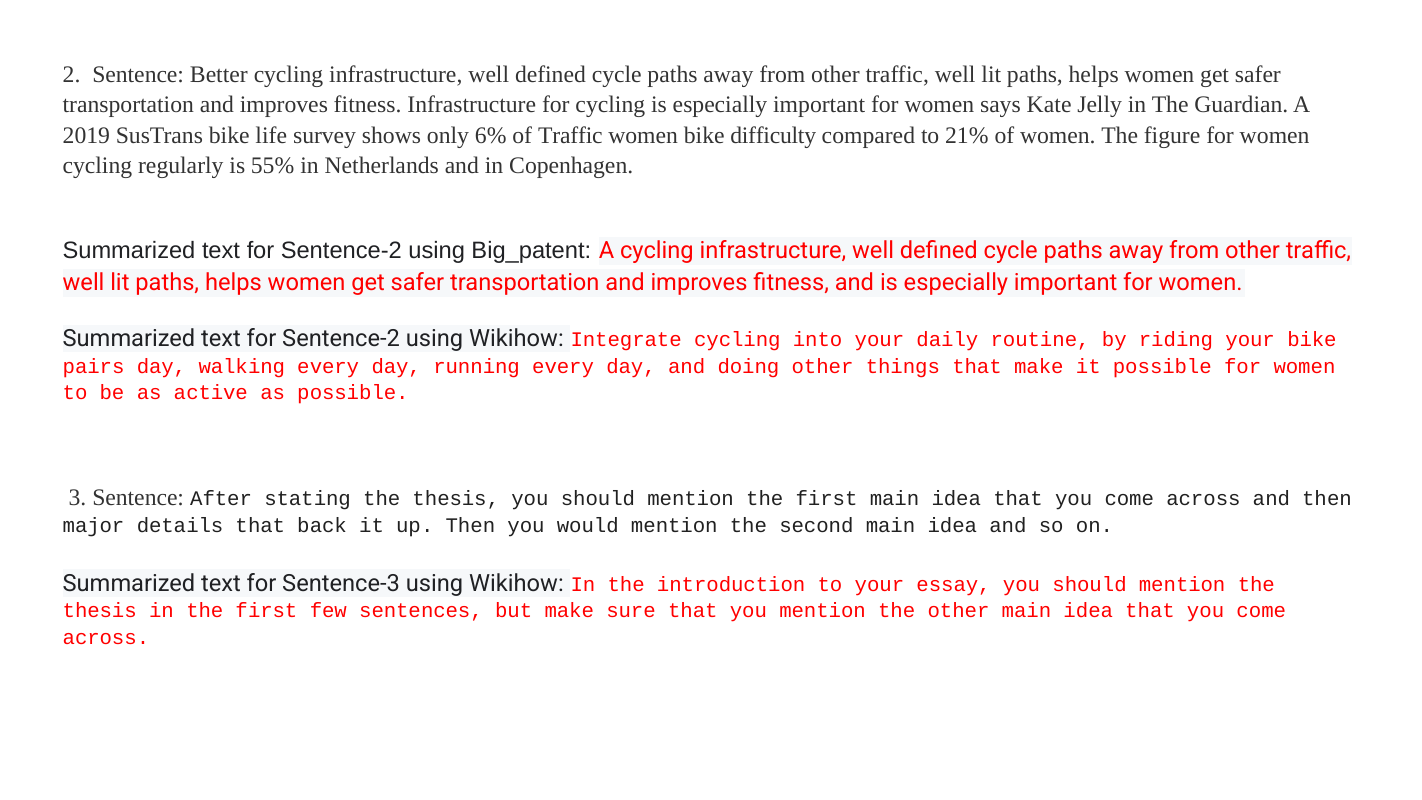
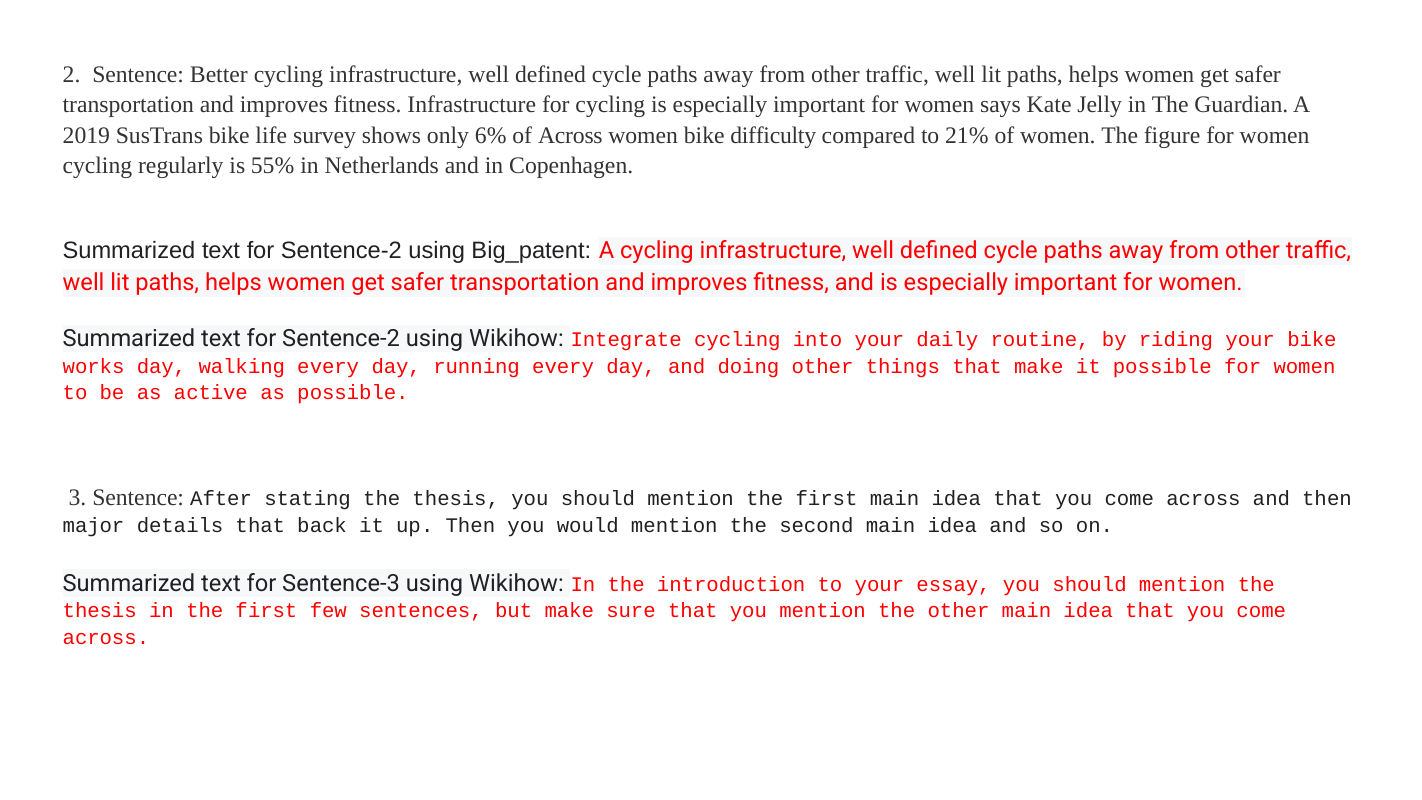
of Traffic: Traffic -> Across
pairs: pairs -> works
